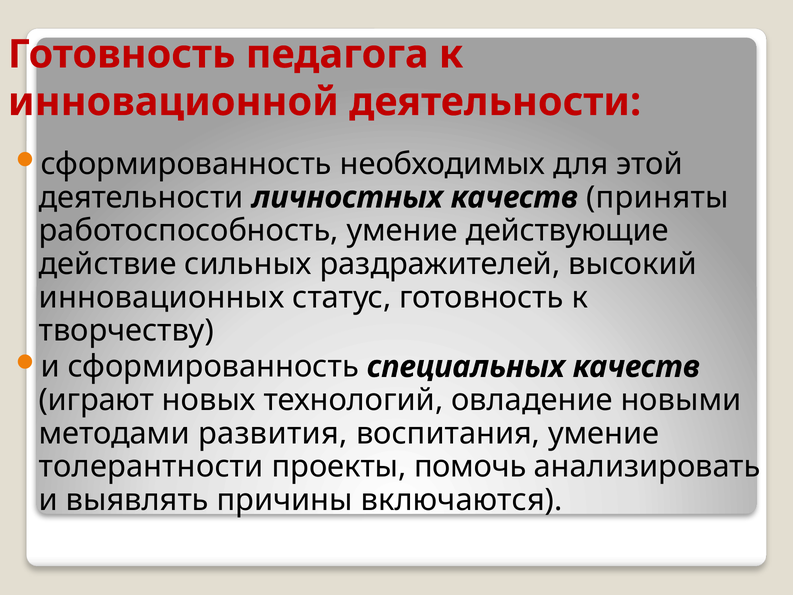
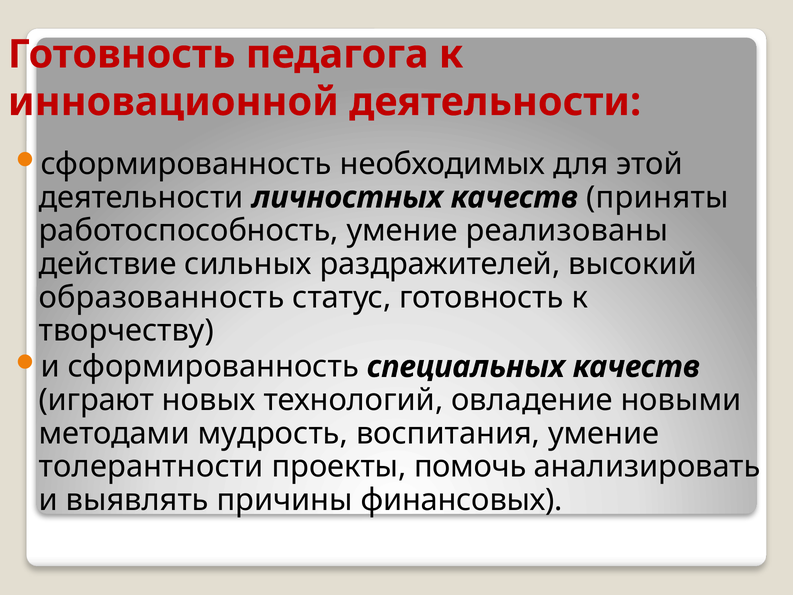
действующие: действующие -> реализованы
инновационных: инновационных -> образованность
развития: развития -> мудрость
включаются: включаются -> финансовых
